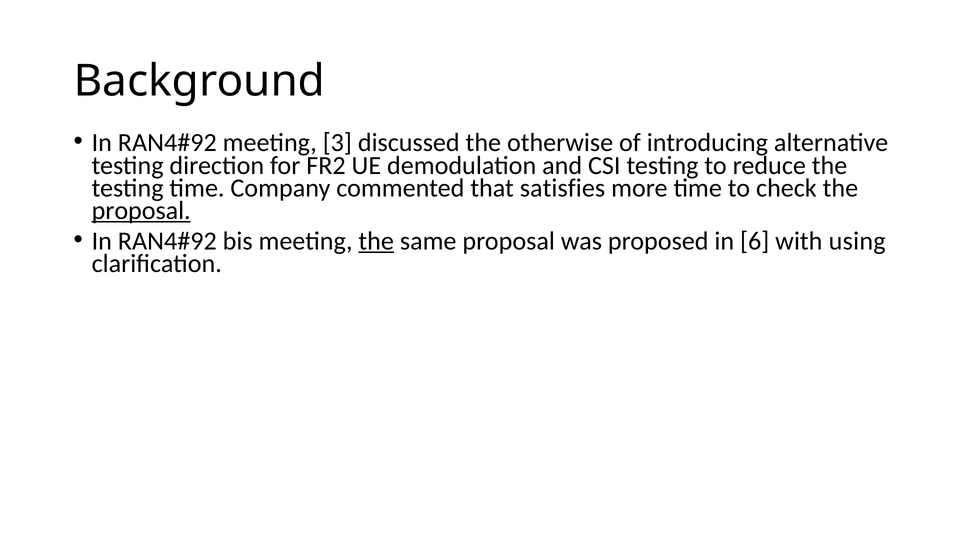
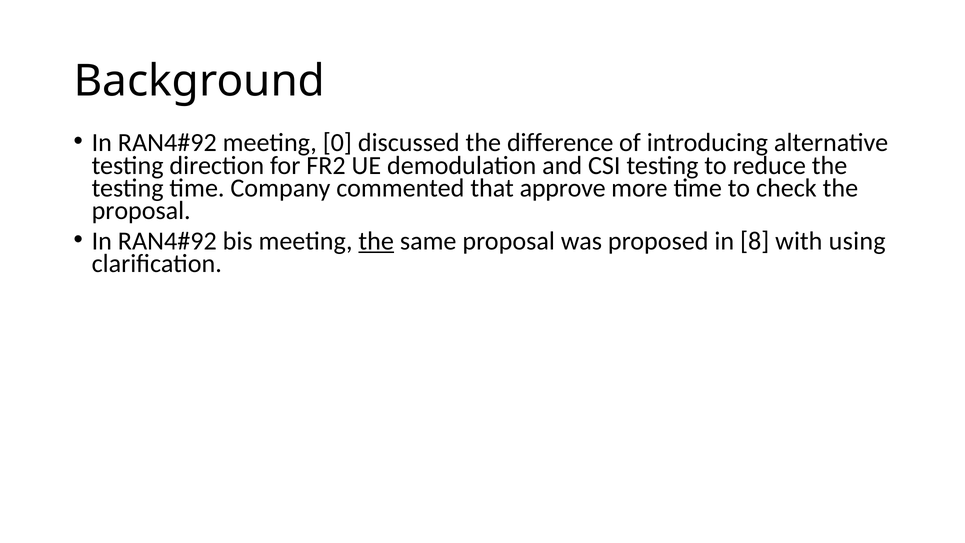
3: 3 -> 0
otherwise: otherwise -> difference
satisfies: satisfies -> approve
proposal at (141, 211) underline: present -> none
6: 6 -> 8
